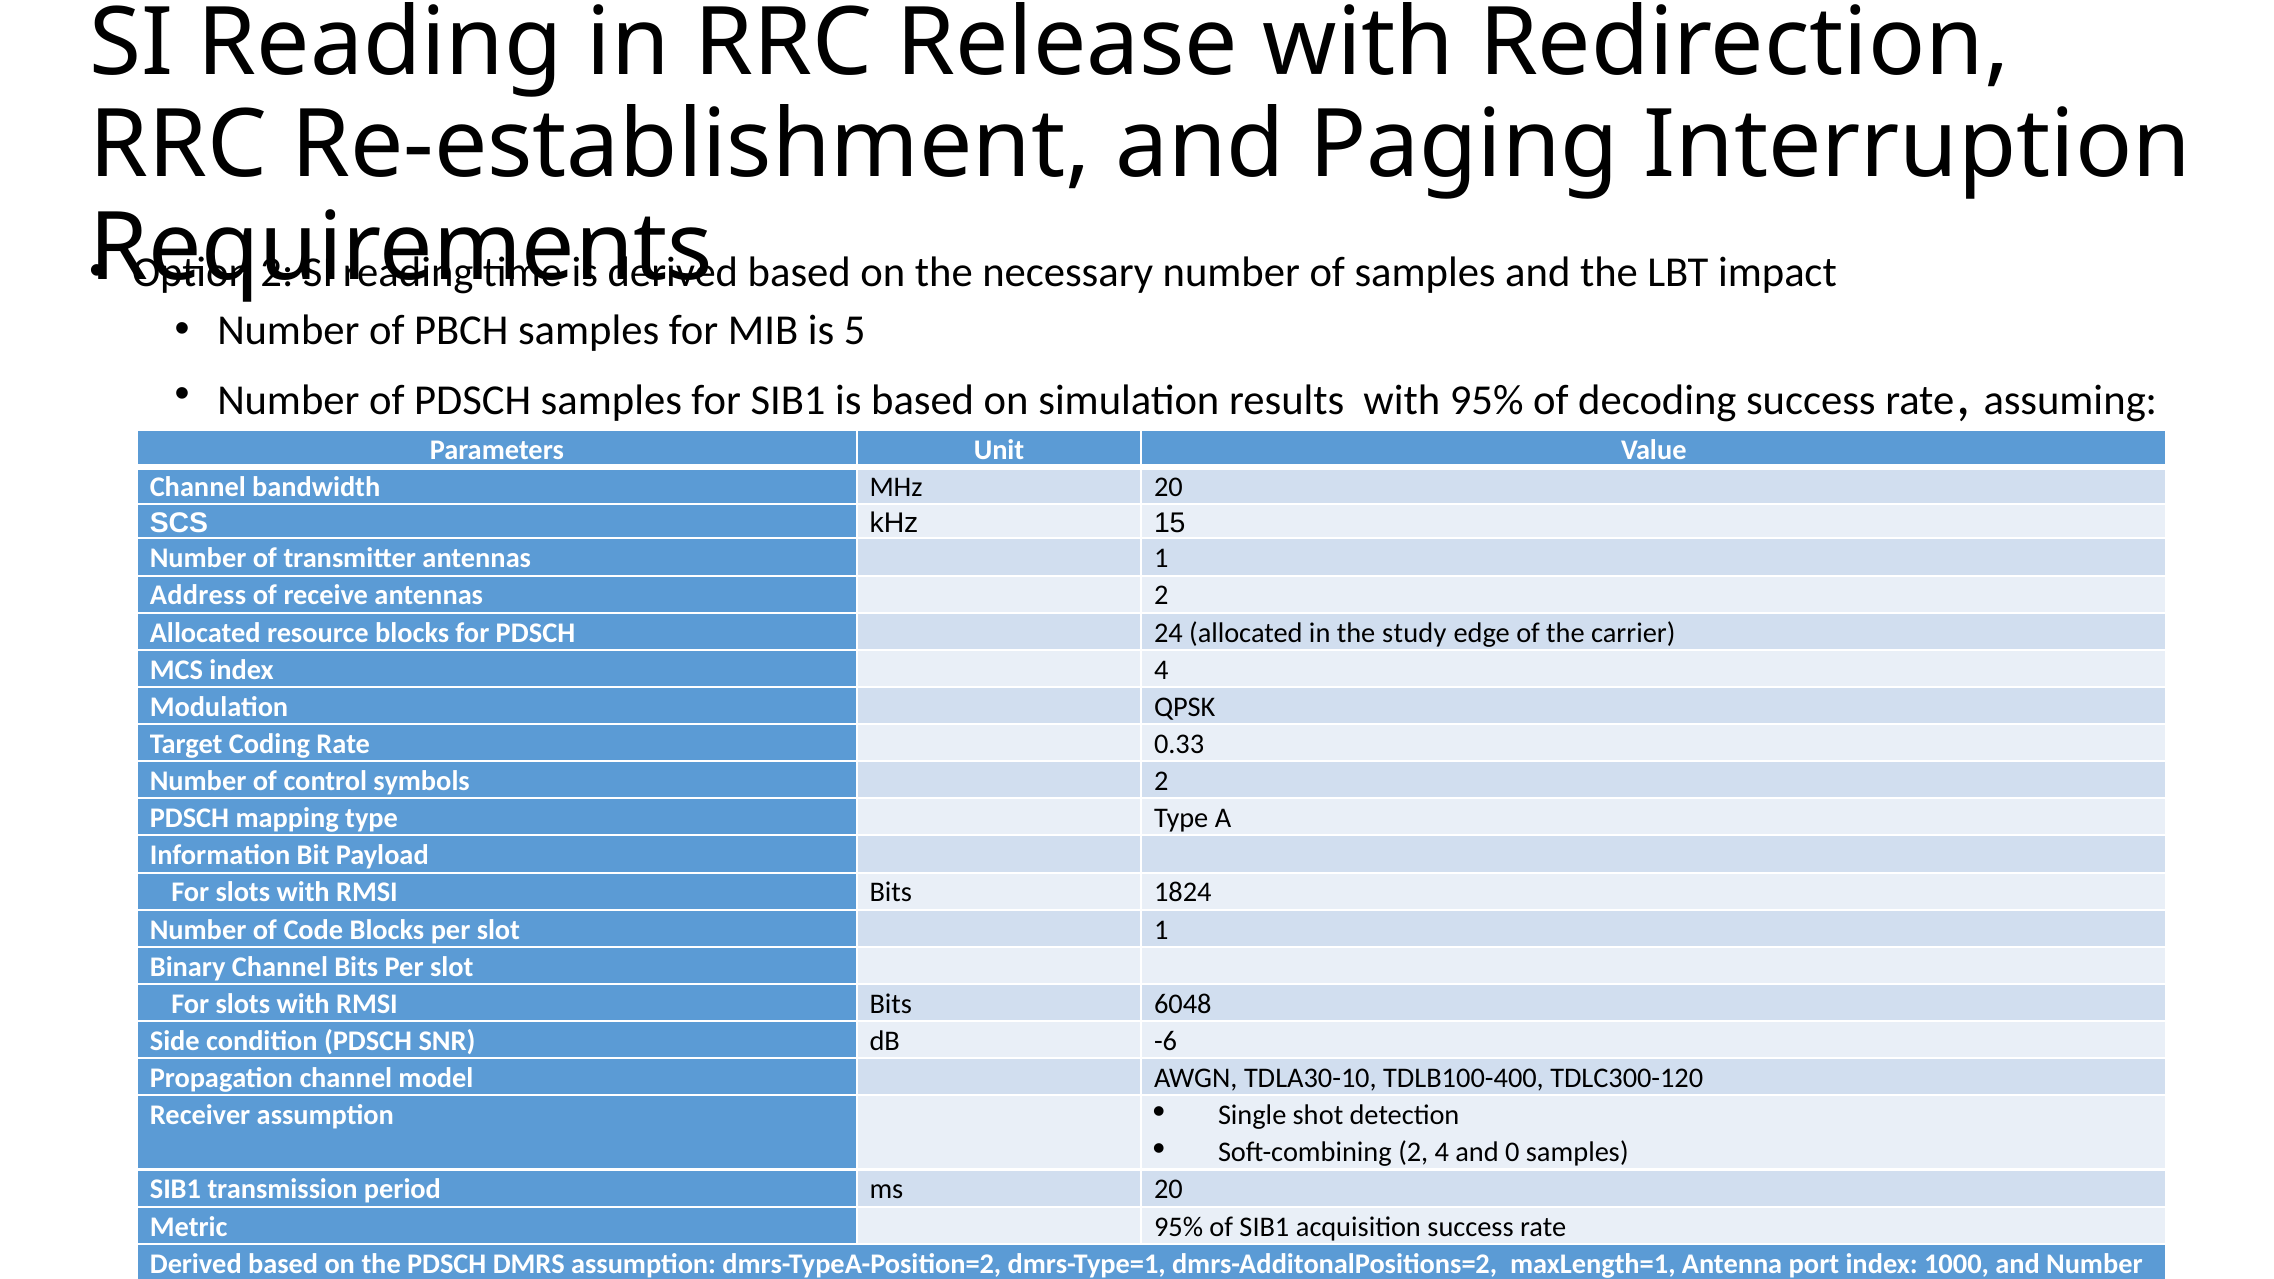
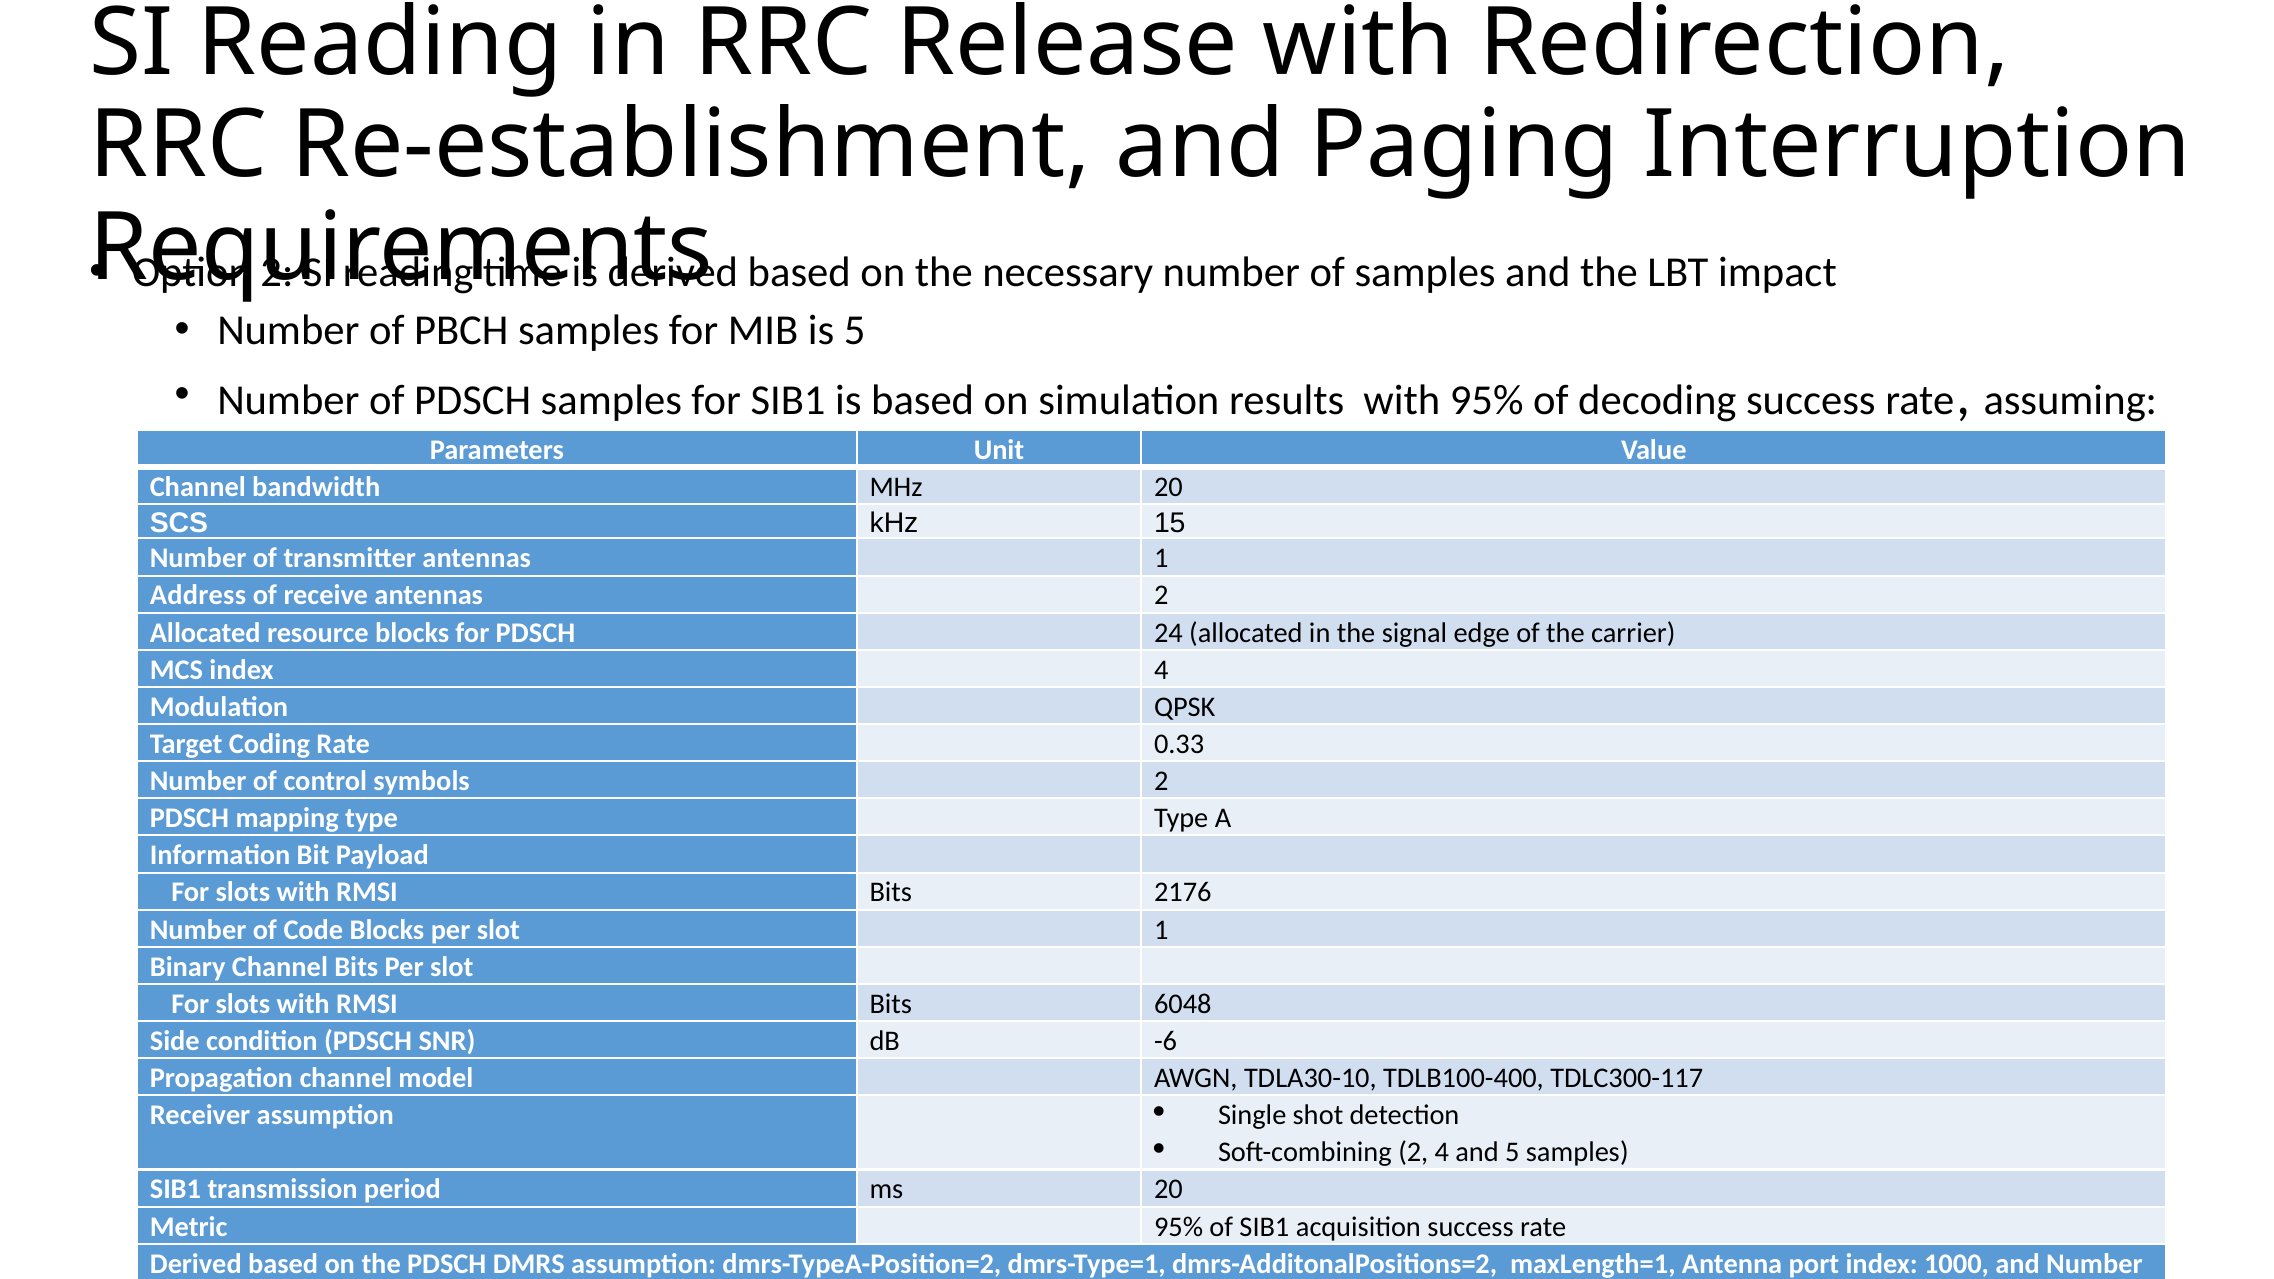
study: study -> signal
1824: 1824 -> 2176
TDLC300-120: TDLC300-120 -> TDLC300-117
and 0: 0 -> 5
